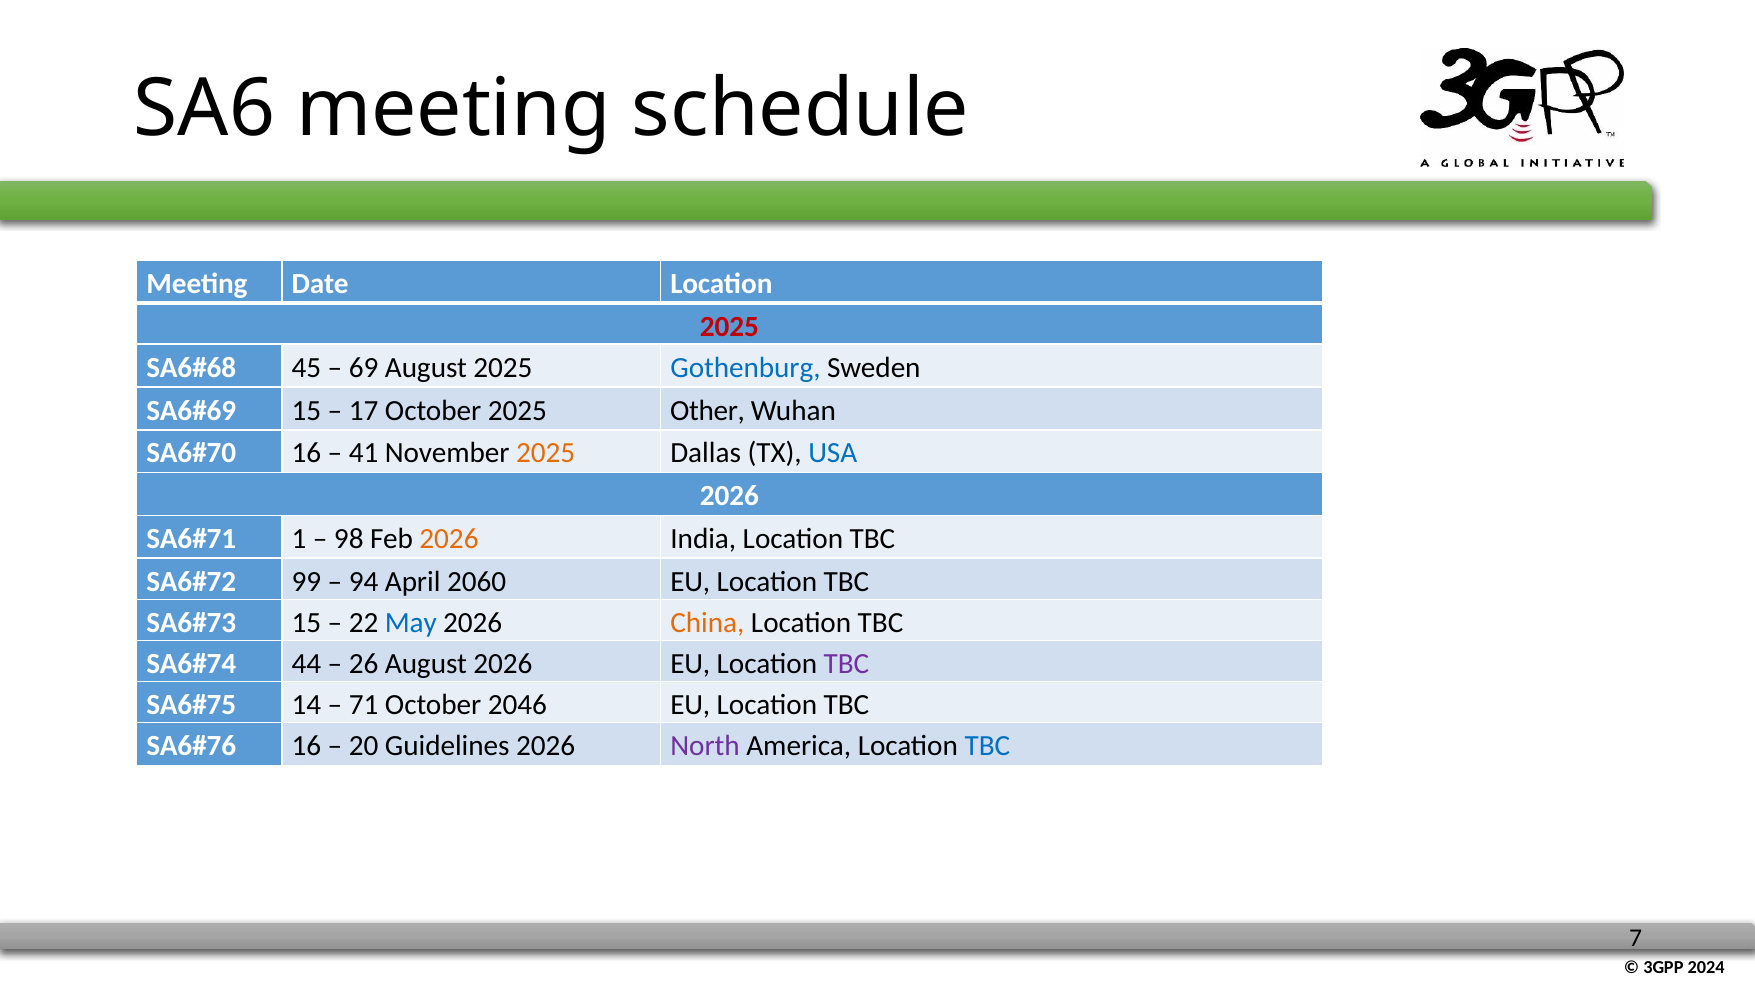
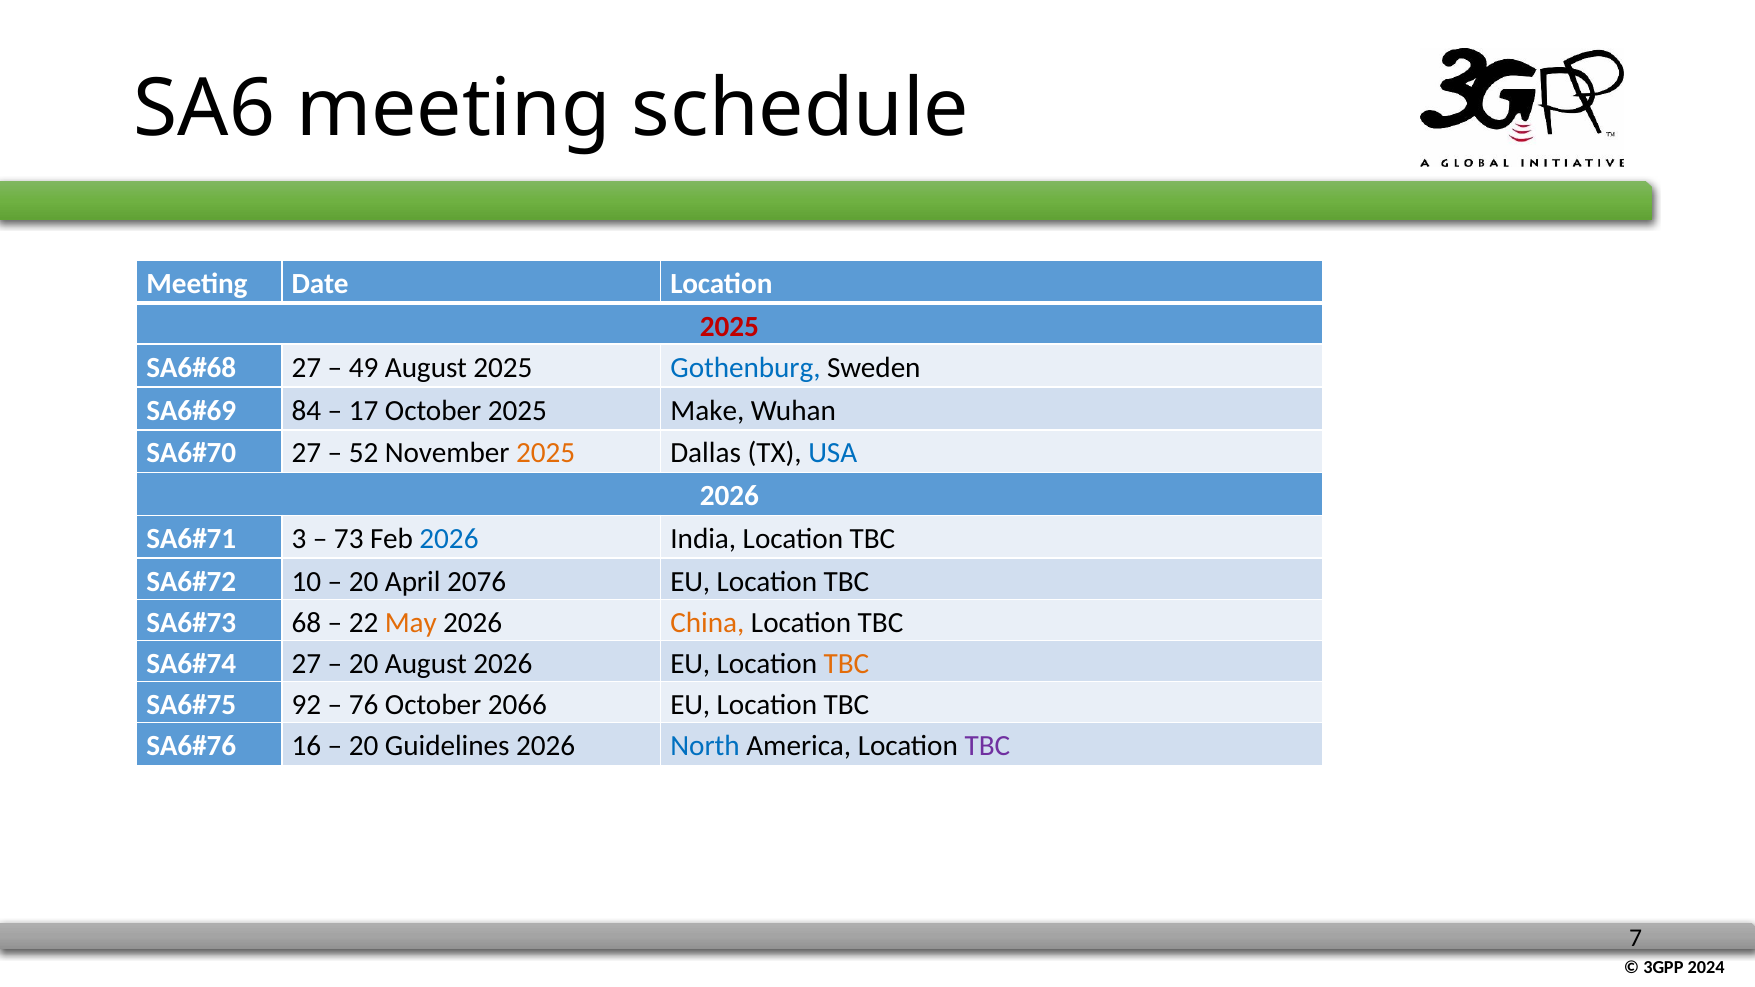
45 at (306, 368): 45 -> 27
69: 69 -> 49
15 at (306, 411): 15 -> 84
Other: Other -> Make
16 at (306, 453): 16 -> 27
41: 41 -> 52
1: 1 -> 3
98: 98 -> 73
2026 at (449, 539) colour: orange -> blue
99: 99 -> 10
94 at (364, 582): 94 -> 20
2060: 2060 -> 2076
15 at (306, 623): 15 -> 68
May colour: blue -> orange
44 at (306, 664): 44 -> 27
26 at (364, 664): 26 -> 20
TBC at (846, 664) colour: purple -> orange
14: 14 -> 92
71: 71 -> 76
2046: 2046 -> 2066
North colour: purple -> blue
TBC at (987, 746) colour: blue -> purple
